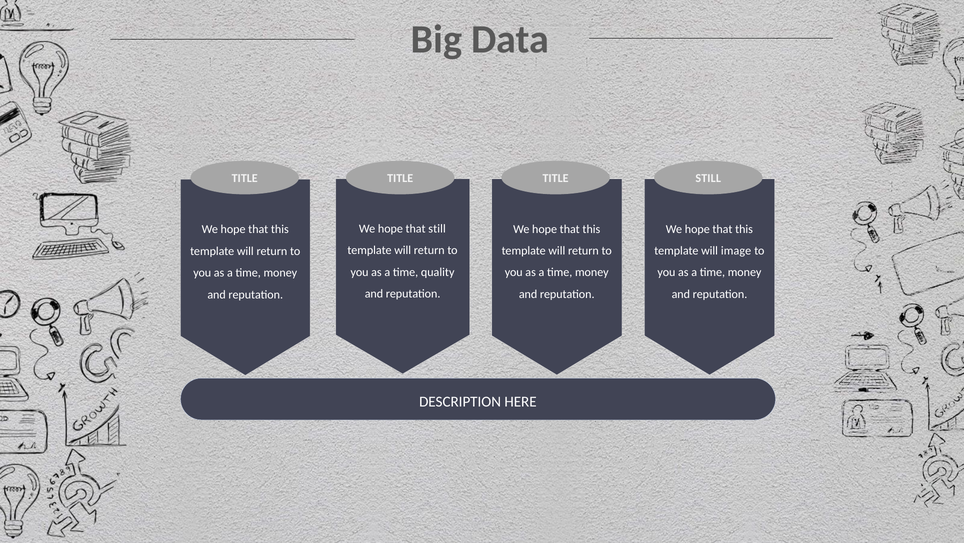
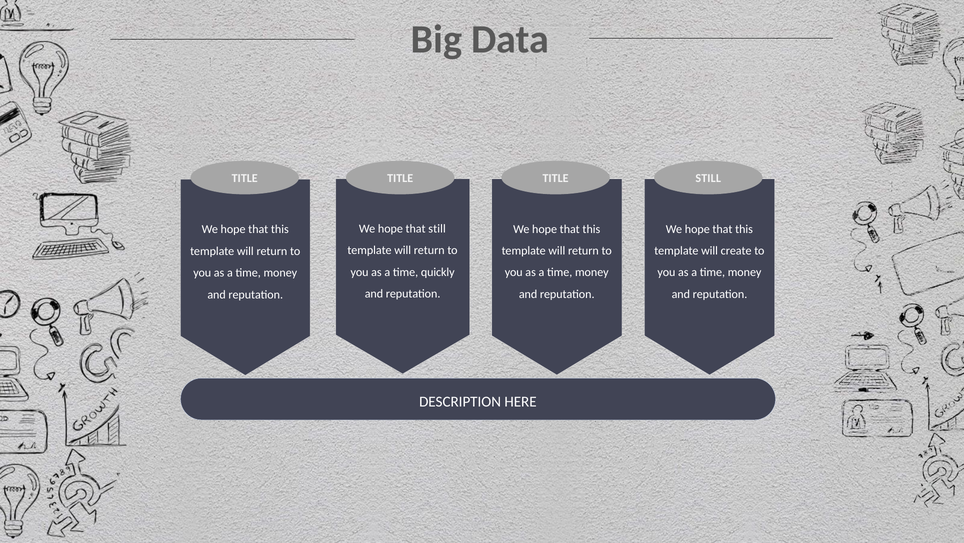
image: image -> create
quality: quality -> quickly
